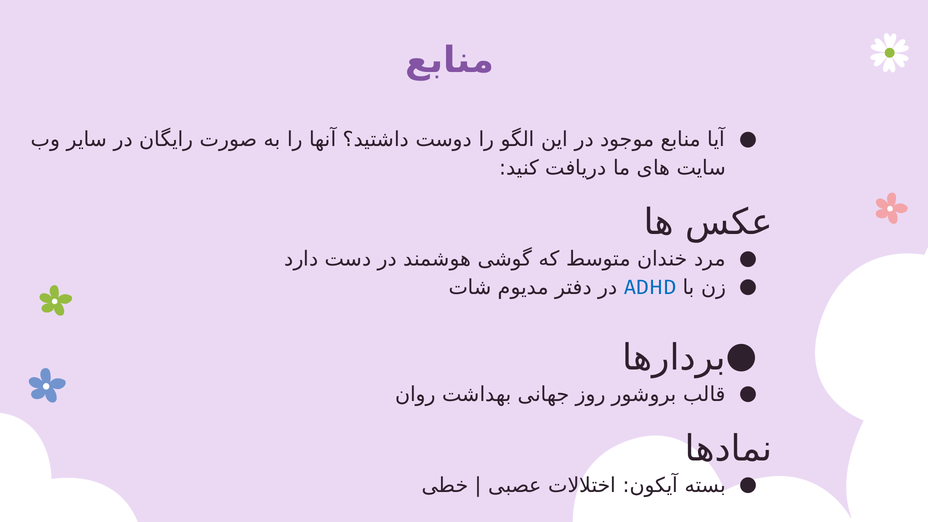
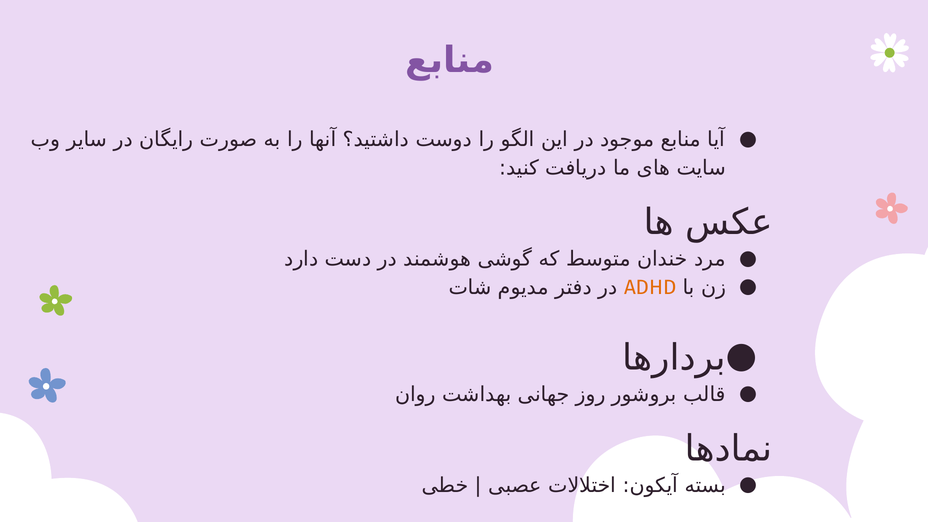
ADHD colour: blue -> orange
